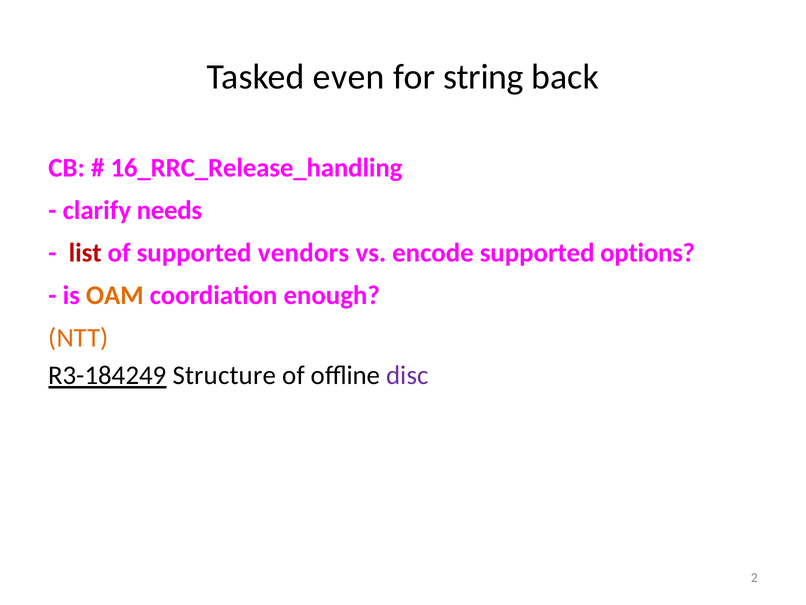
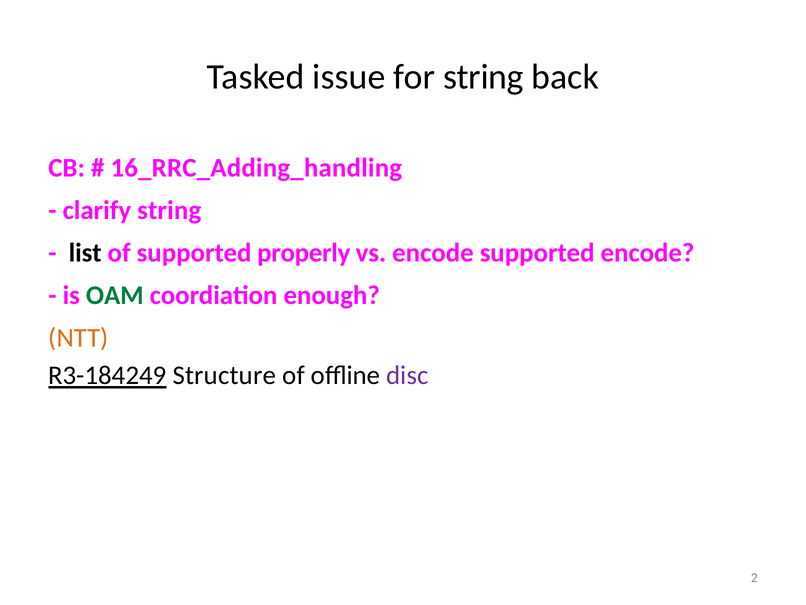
even: even -> issue
16_RRC_Release_handling: 16_RRC_Release_handling -> 16_RRC_Adding_handling
clarify needs: needs -> string
list colour: red -> black
vendors: vendors -> properly
supported options: options -> encode
OAM colour: orange -> green
